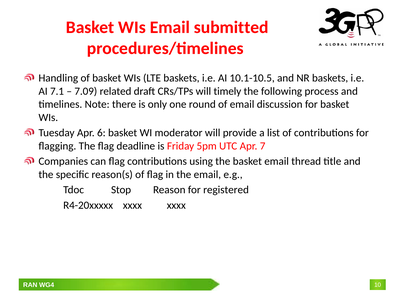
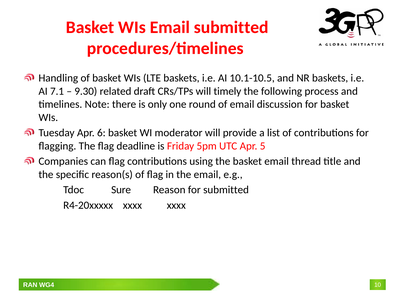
7.09: 7.09 -> 9.30
7: 7 -> 5
Stop: Stop -> Sure
for registered: registered -> submitted
